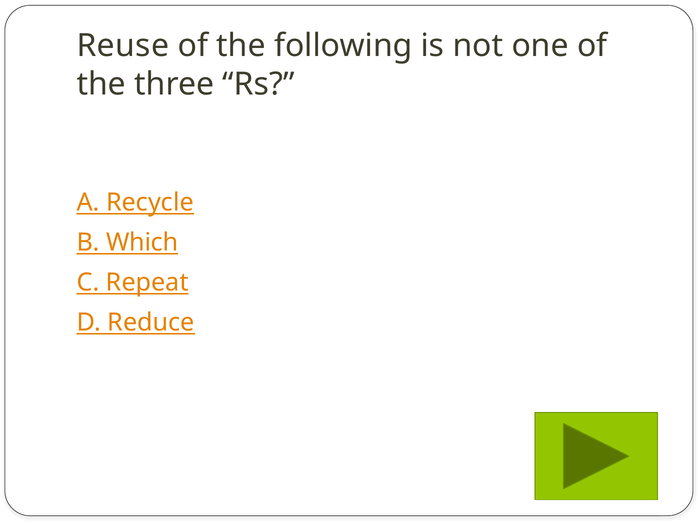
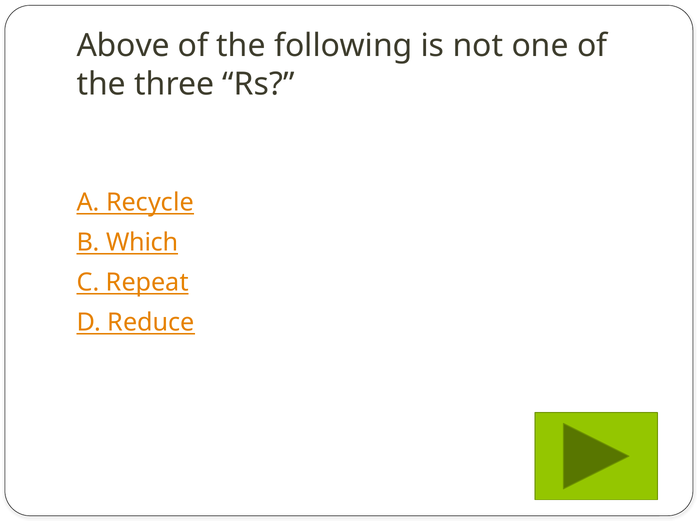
Reuse: Reuse -> Above
